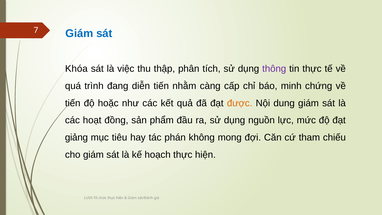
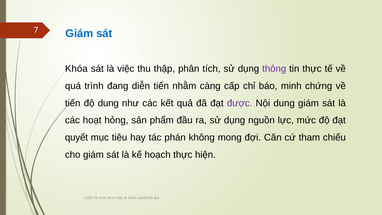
độ hoặc: hoặc -> dung
được colour: orange -> purple
đồng: đồng -> hỏng
giảng: giảng -> quyết
